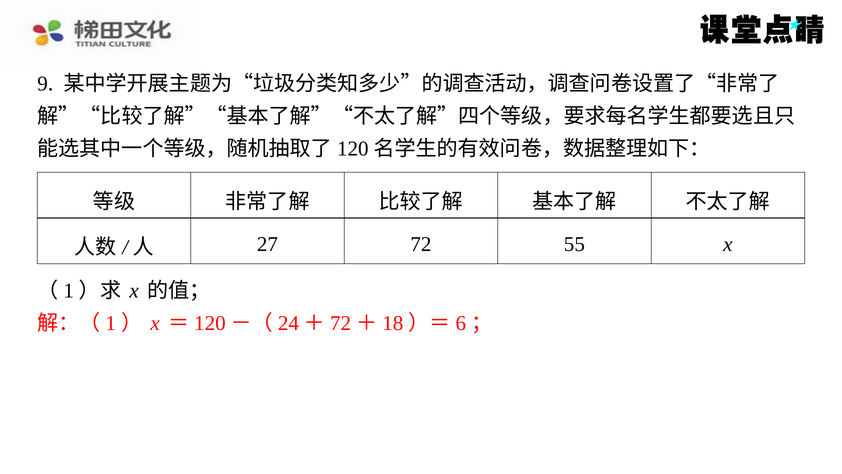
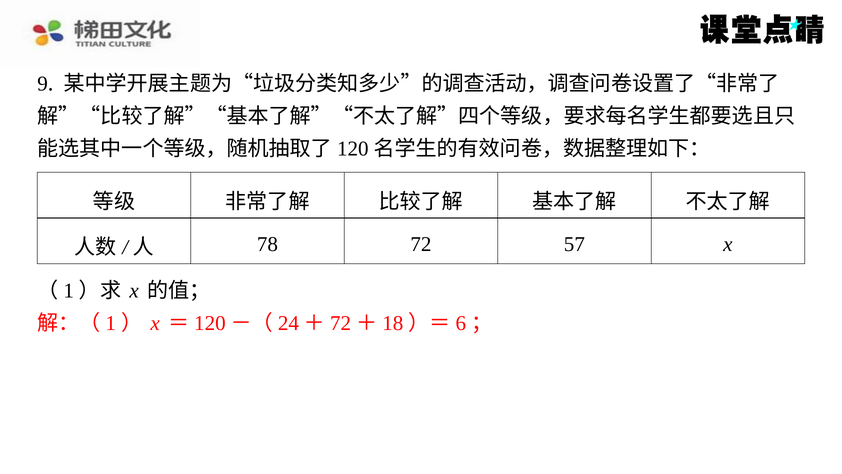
27: 27 -> 78
55: 55 -> 57
